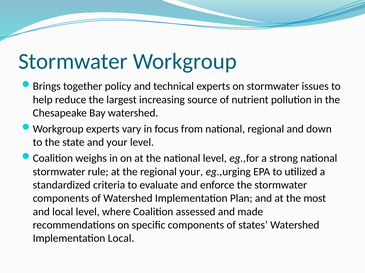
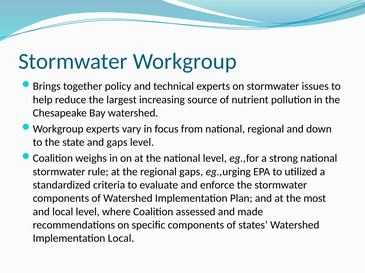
and your: your -> gaps
regional your: your -> gaps
